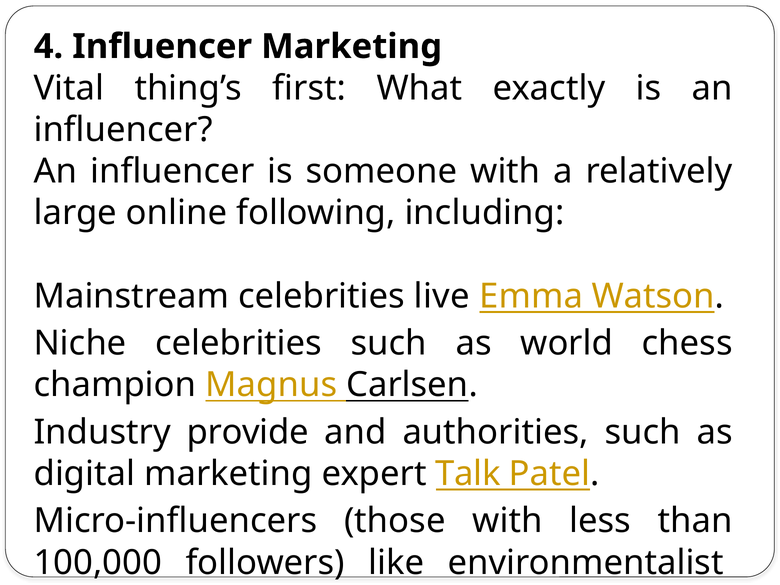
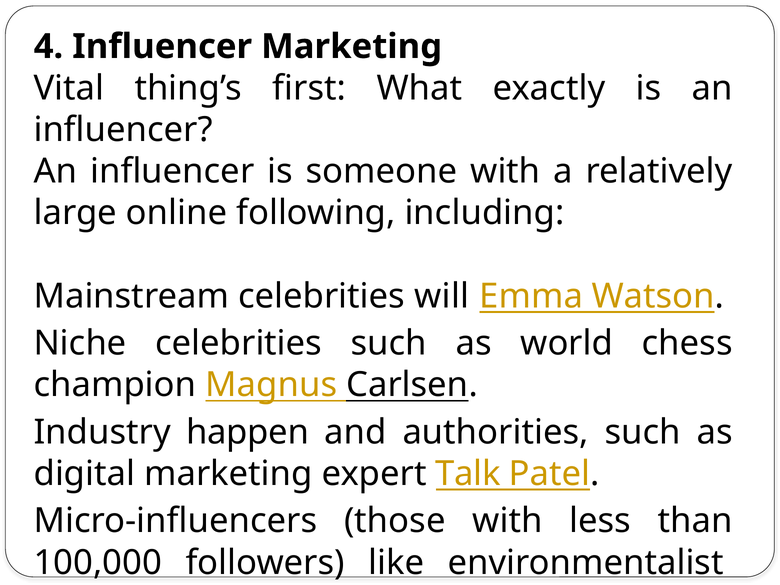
live: live -> will
provide: provide -> happen
